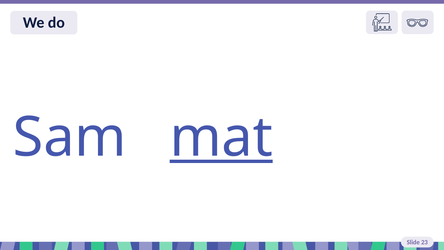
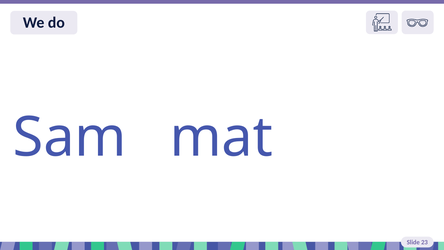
mat underline: present -> none
